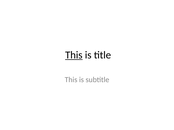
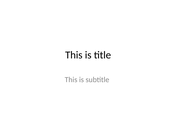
This at (74, 55) underline: present -> none
